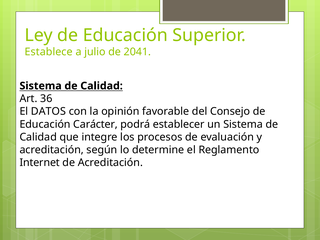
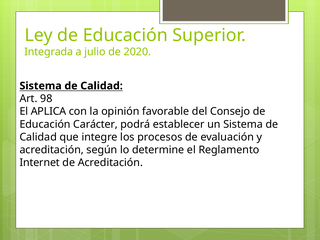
Establece: Establece -> Integrada
2041: 2041 -> 2020
36: 36 -> 98
DATOS: DATOS -> APLICA
